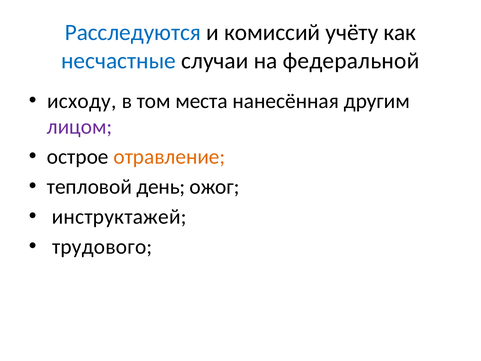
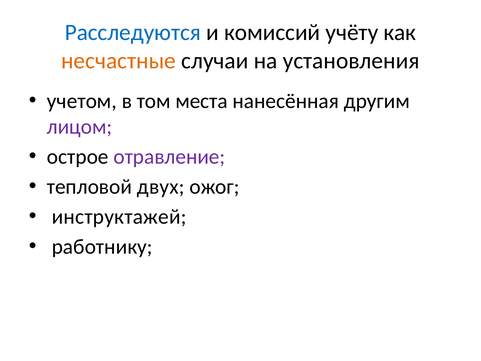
несчастные colour: blue -> orange
федеральной: федеральной -> установления
исходу: исходу -> учетом
отравление colour: orange -> purple
день: день -> двух
трудового: трудового -> работнику
